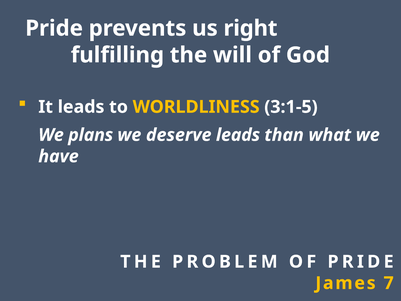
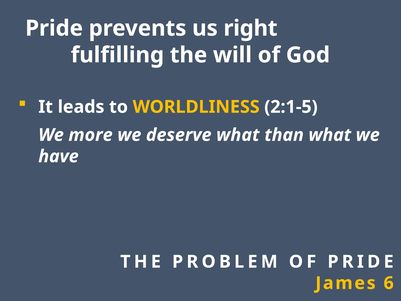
3:1-5: 3:1-5 -> 2:1-5
plans: plans -> more
deserve leads: leads -> what
7: 7 -> 6
